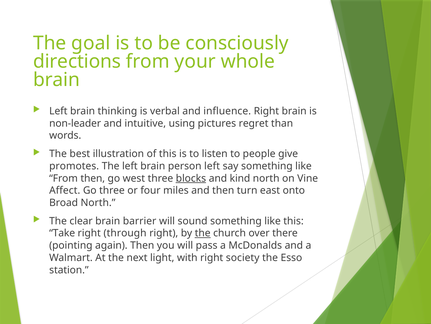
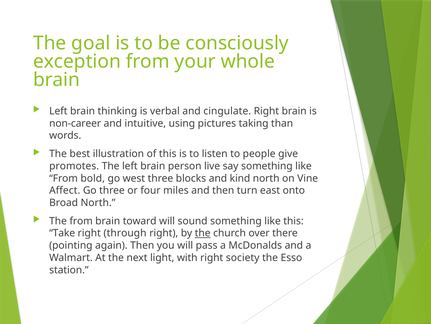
directions: directions -> exception
influence: influence -> cingulate
non-leader: non-leader -> non-career
regret: regret -> taking
person left: left -> live
From then: then -> bold
blocks underline: present -> none
The clear: clear -> from
barrier: barrier -> toward
